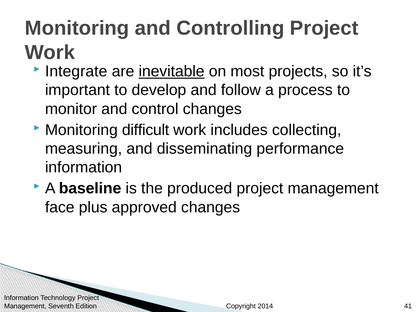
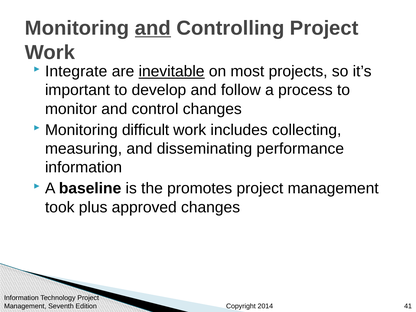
and at (153, 28) underline: none -> present
produced: produced -> promotes
face: face -> took
